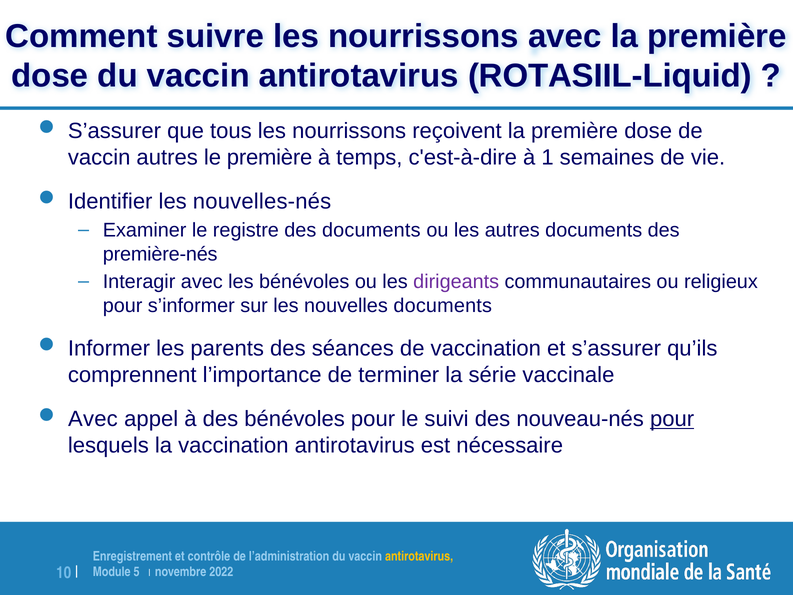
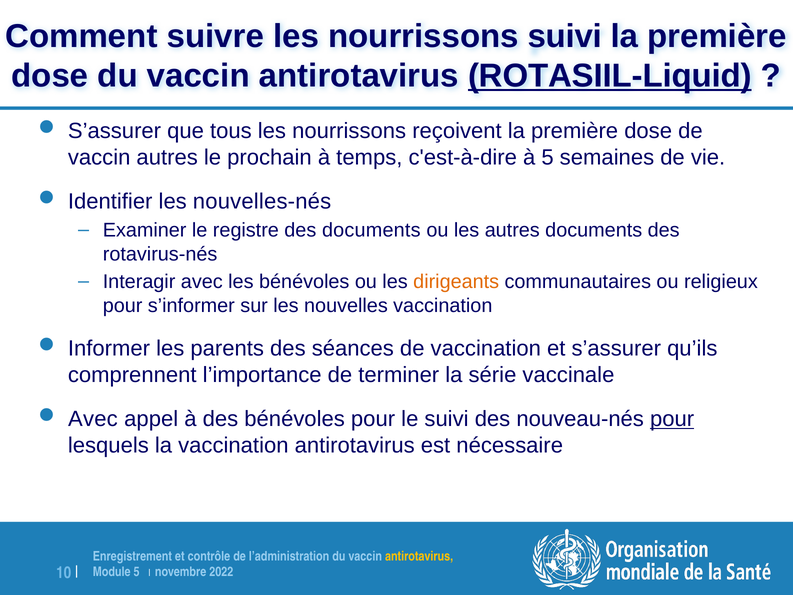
nourrissons avec: avec -> suivi
ROTASIIL-Liquid underline: none -> present
le première: première -> prochain
à 1: 1 -> 5
première-nés: première-nés -> rotavirus-nés
dirigeants colour: purple -> orange
nouvelles documents: documents -> vaccination
